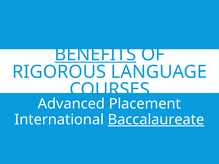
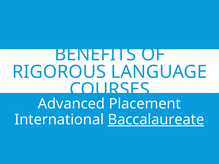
BENEFITS underline: present -> none
